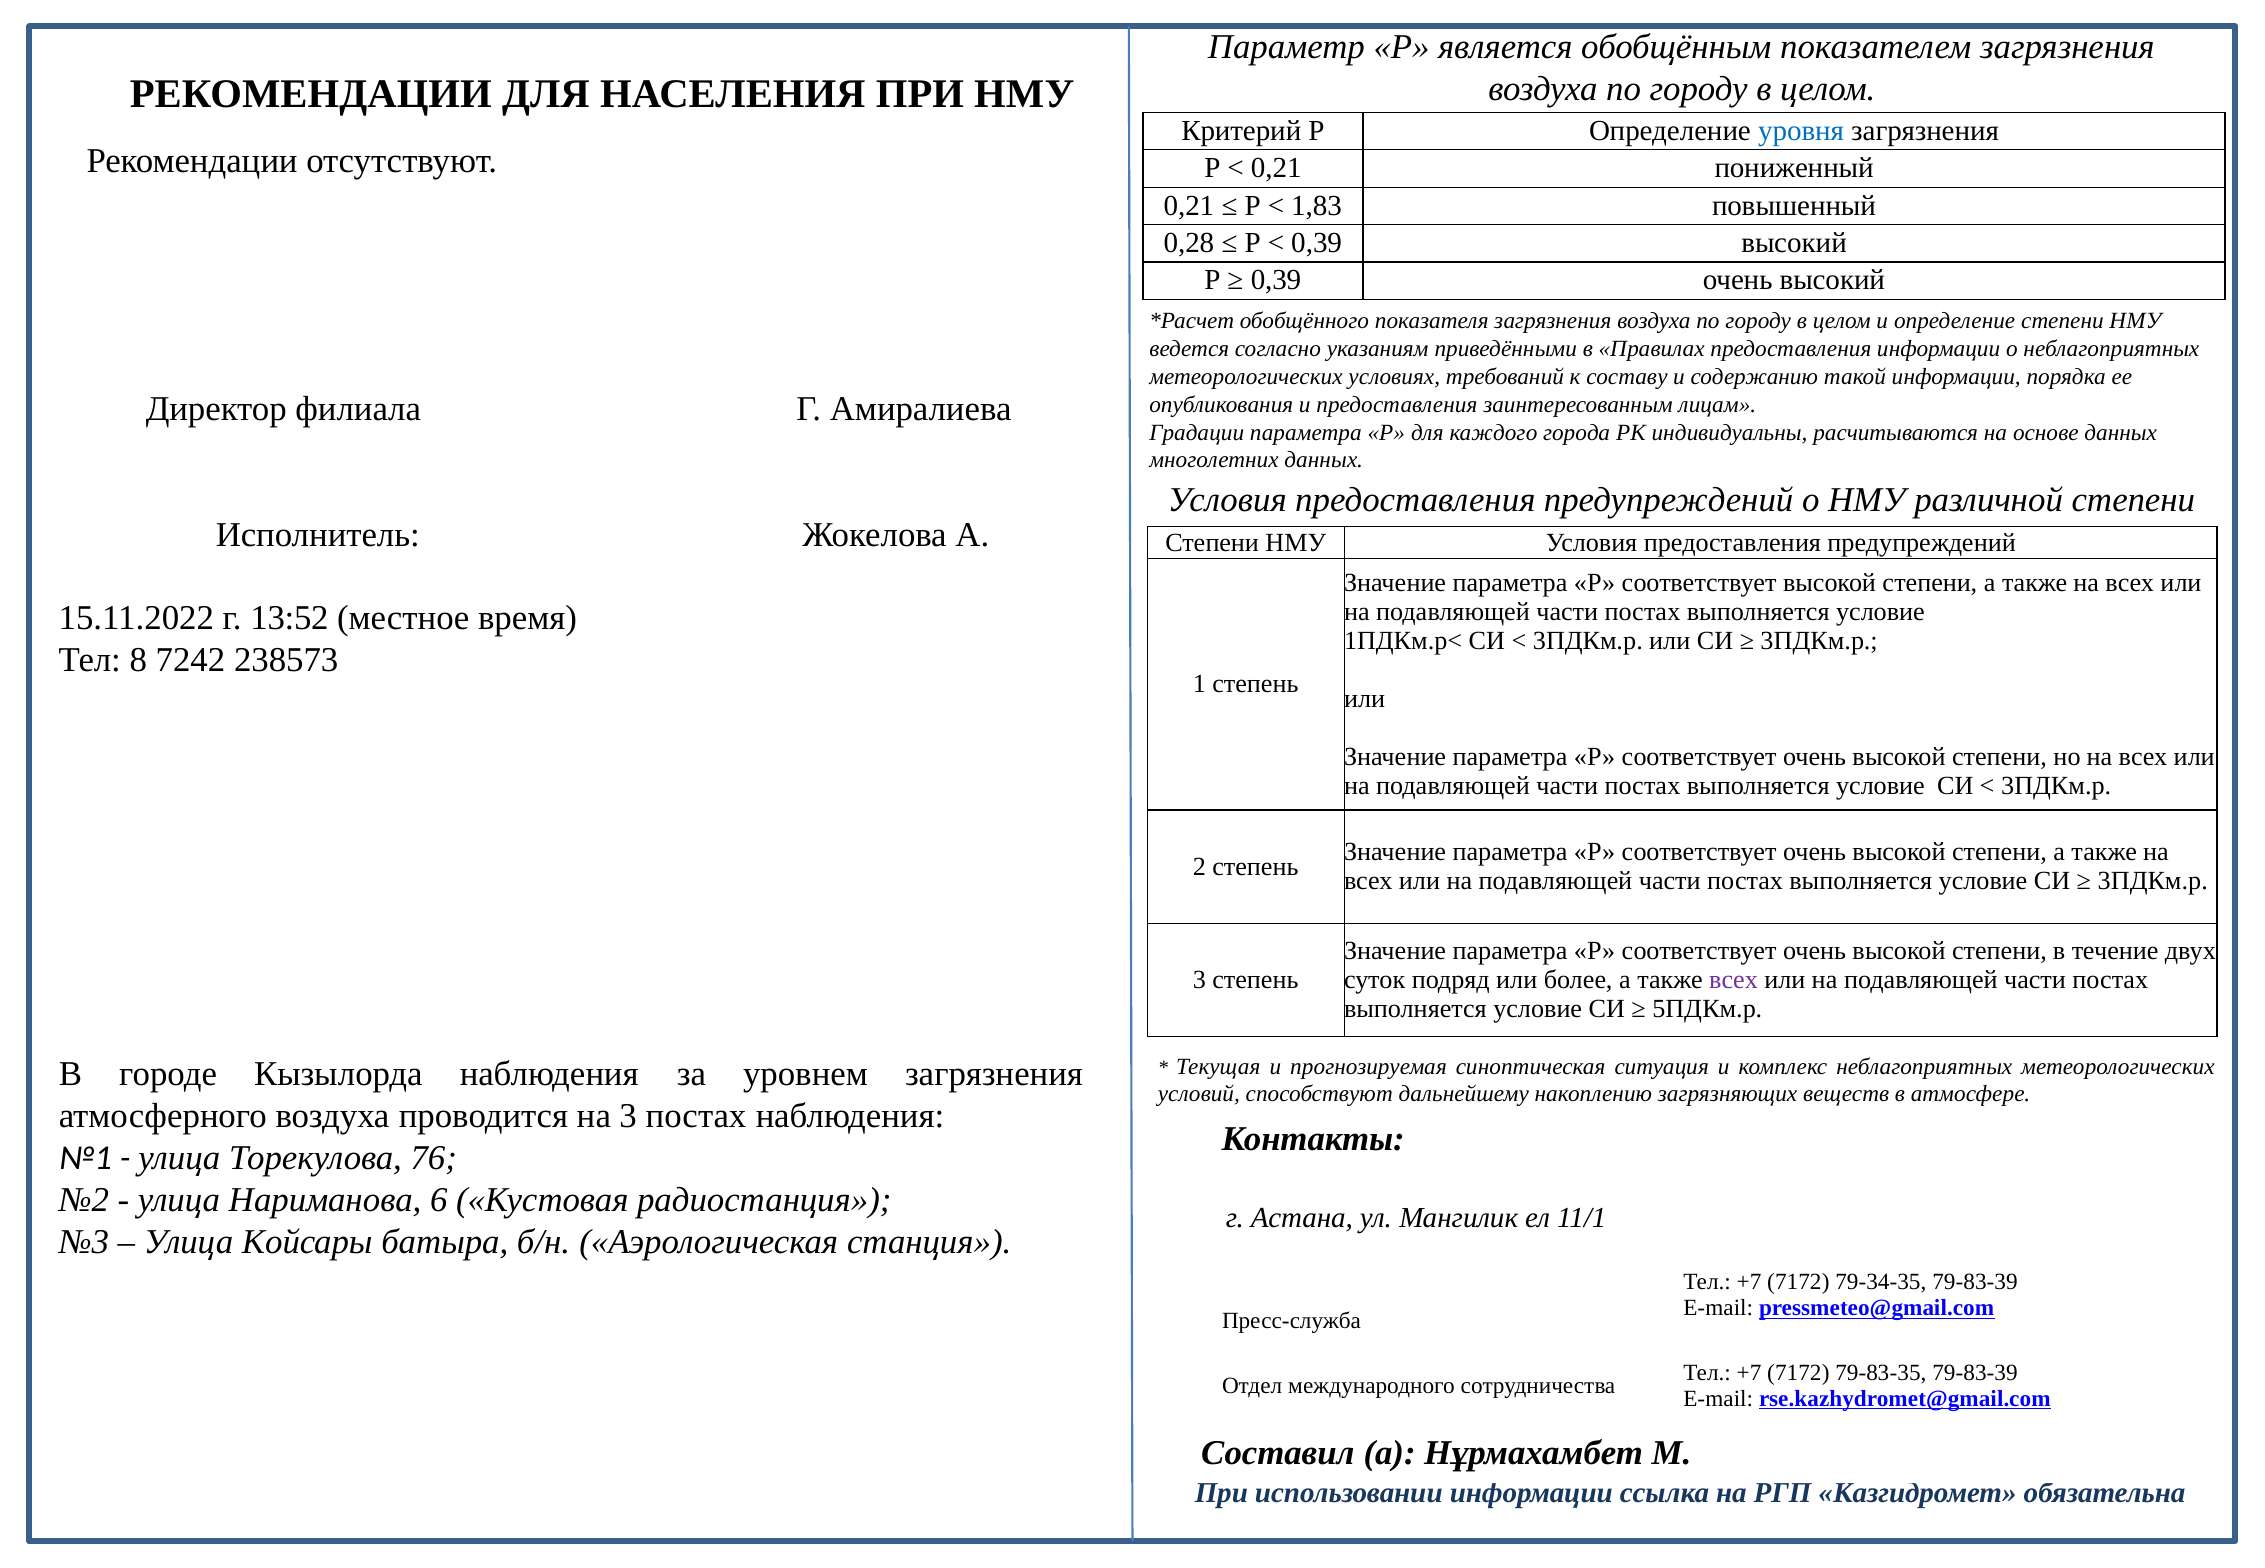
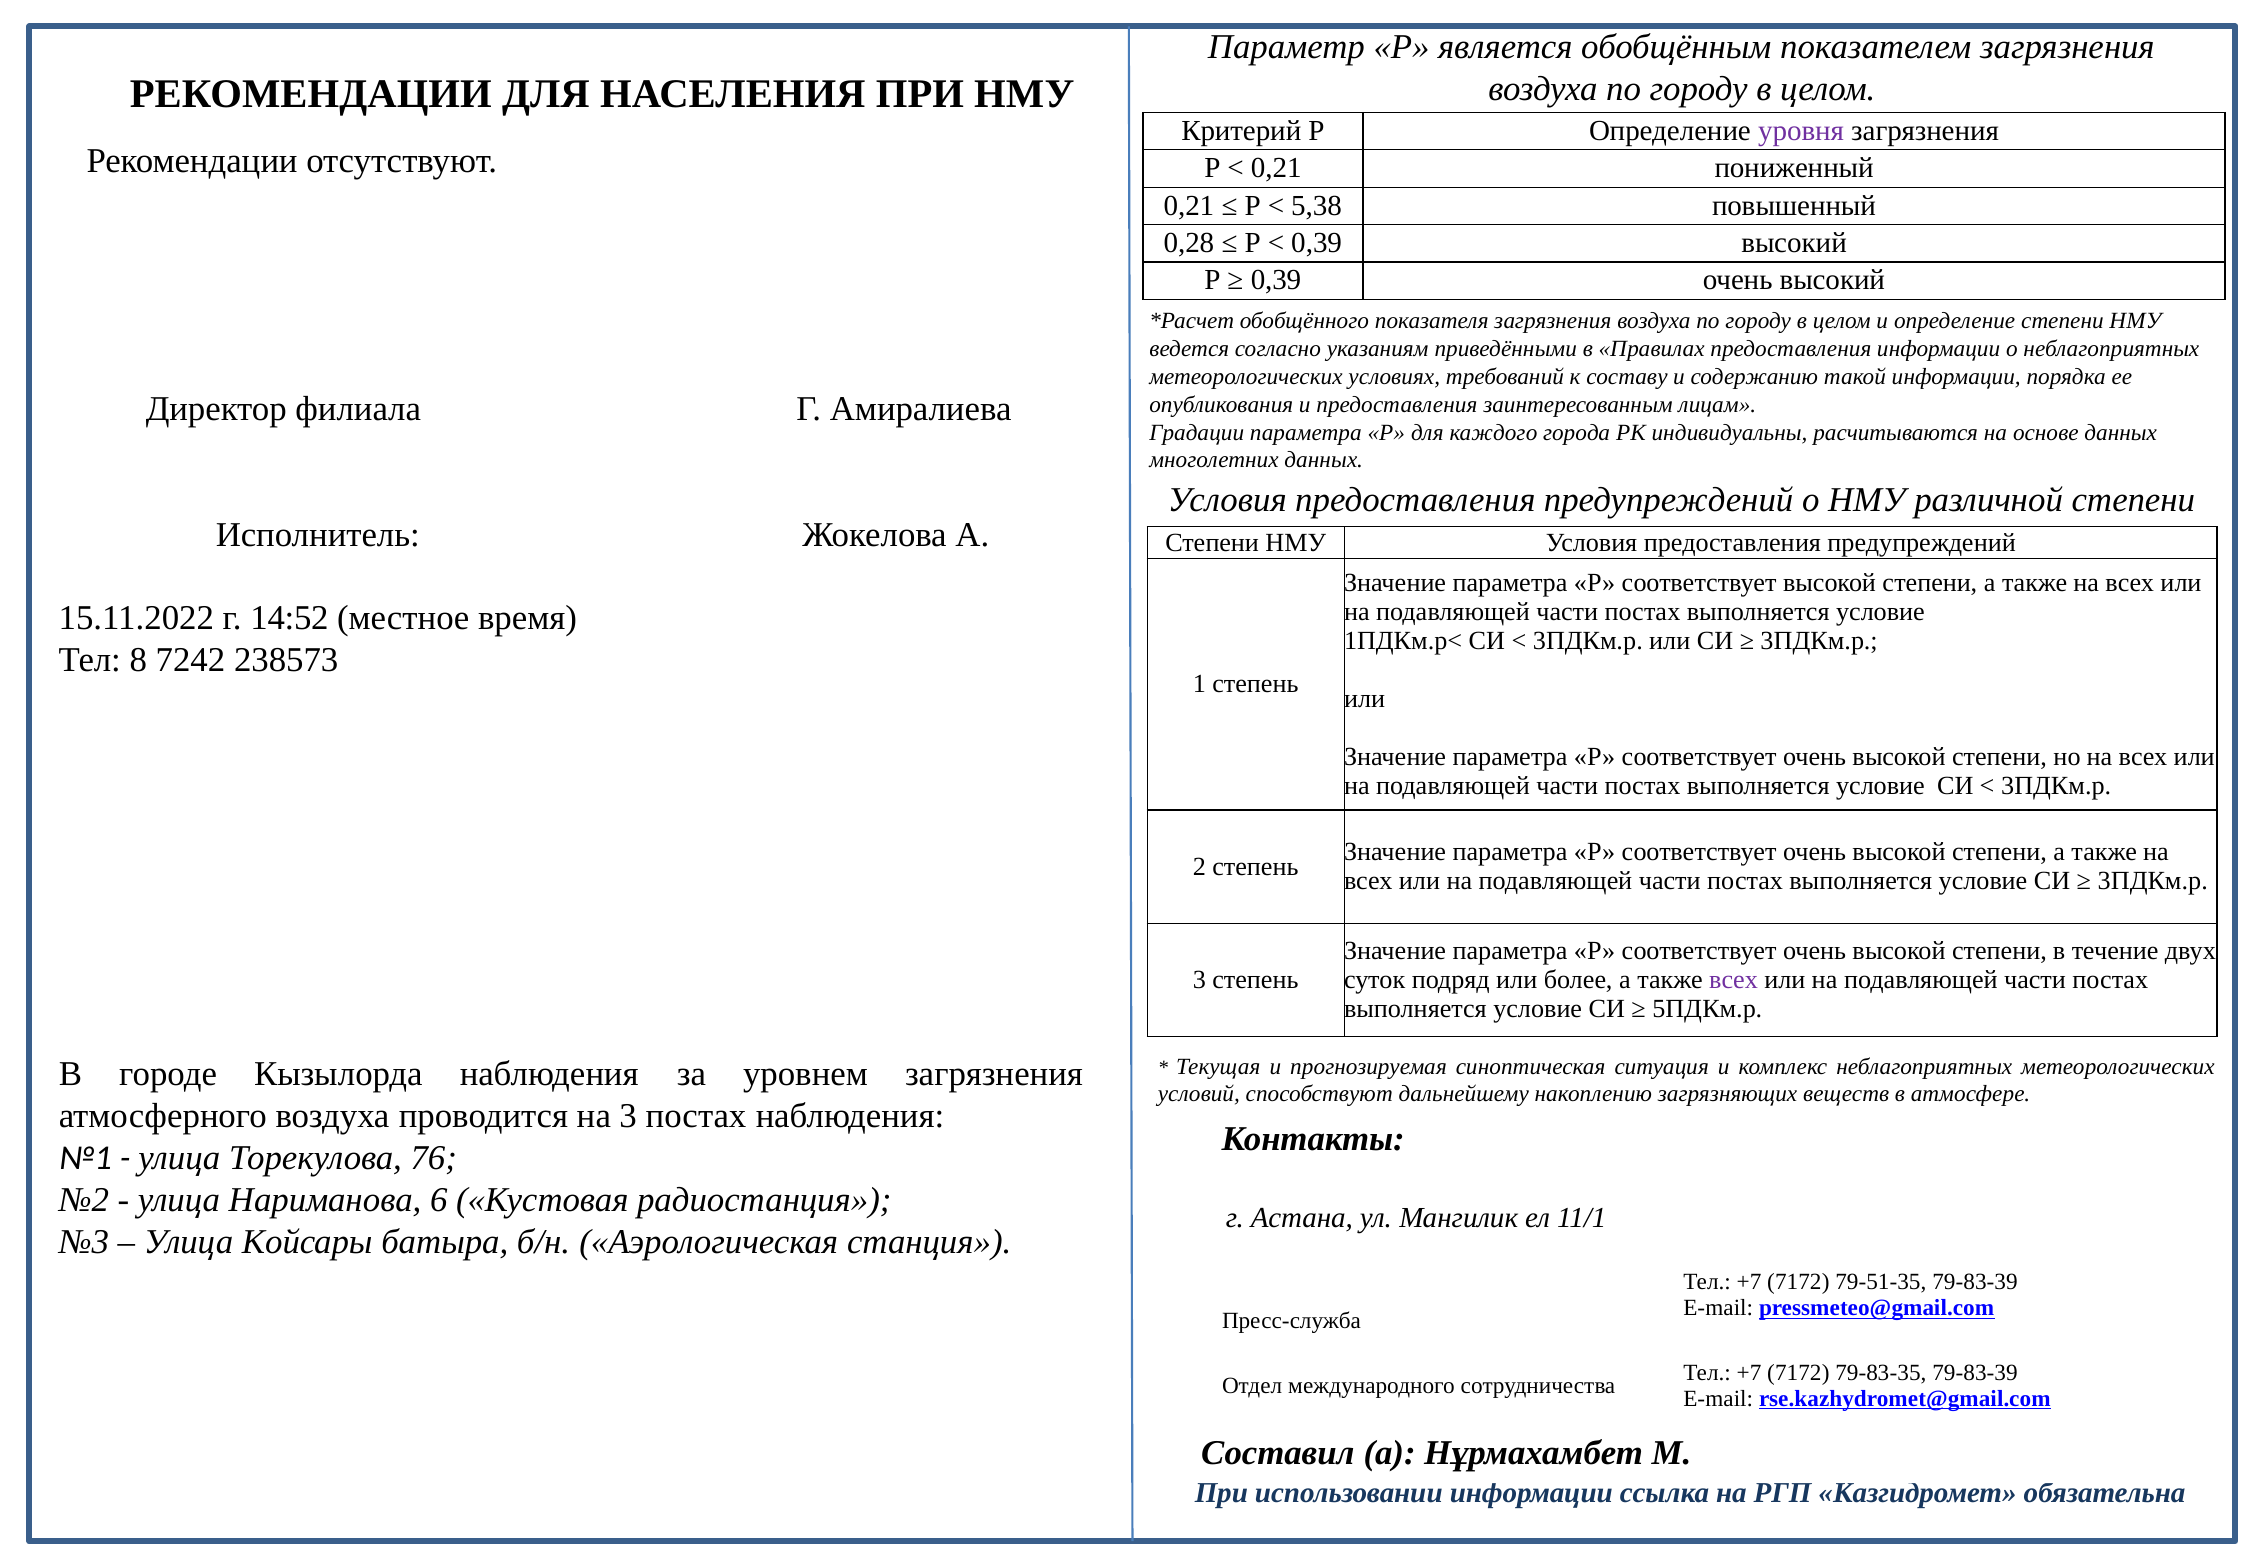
уровня colour: blue -> purple
1,83: 1,83 -> 5,38
13:52: 13:52 -> 14:52
79-34-35: 79-34-35 -> 79-51-35
